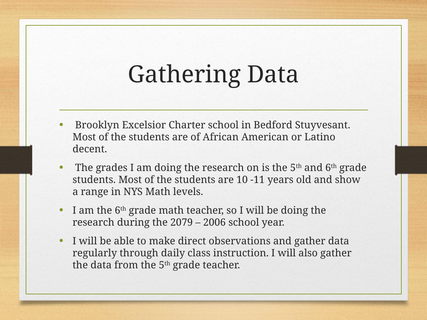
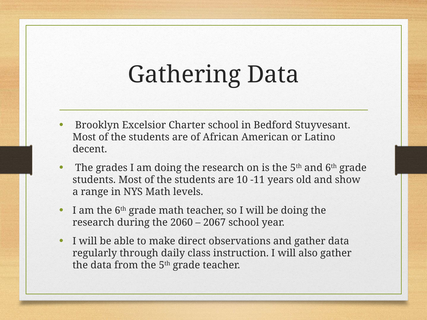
2079: 2079 -> 2060
2006: 2006 -> 2067
